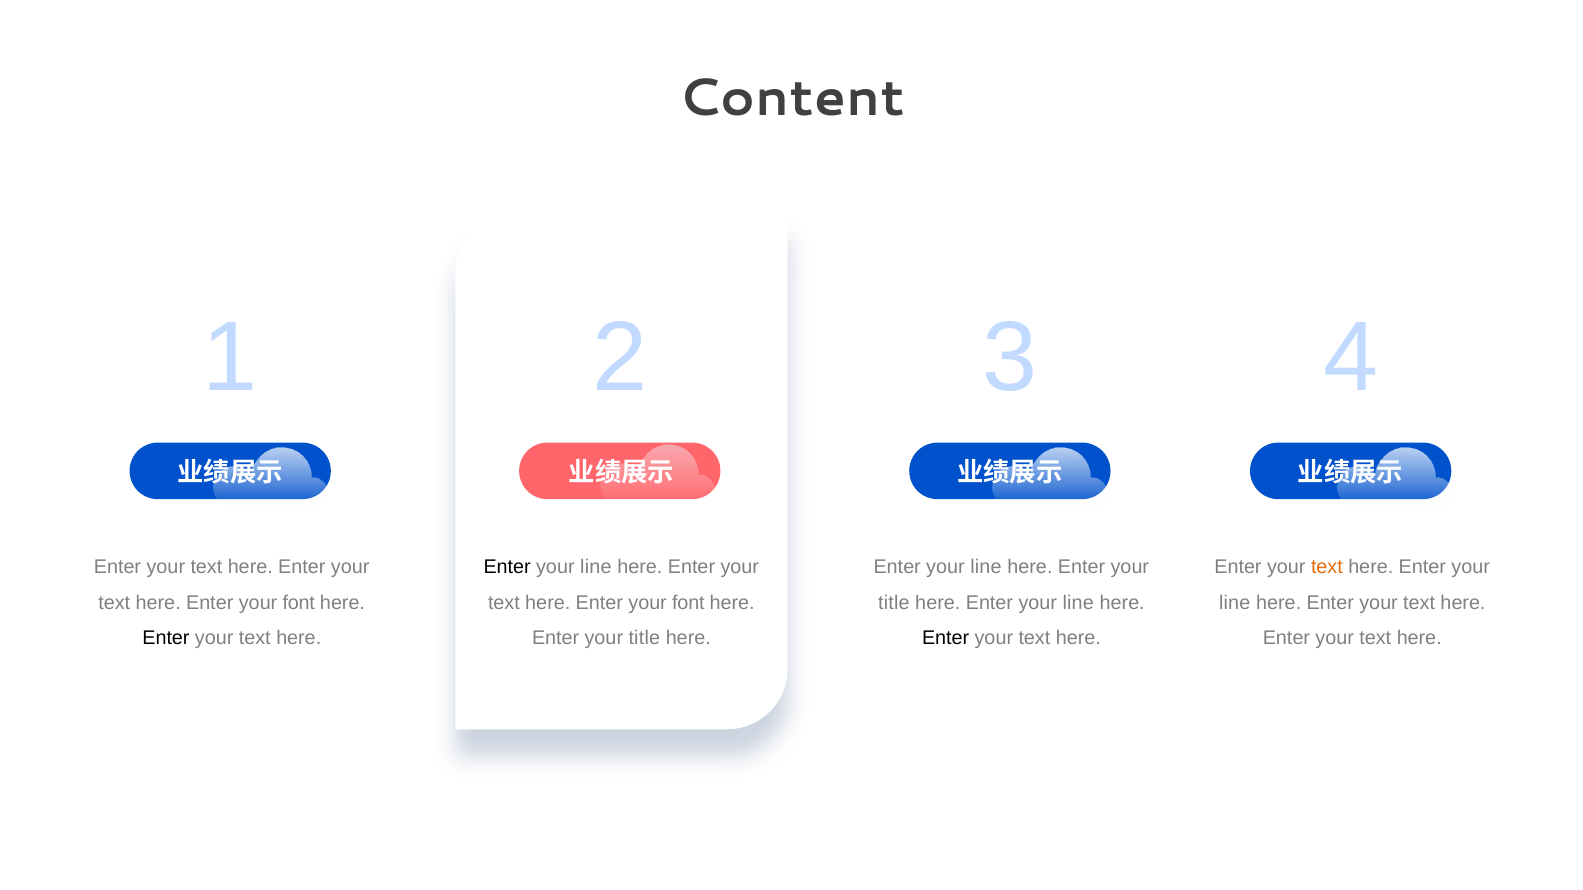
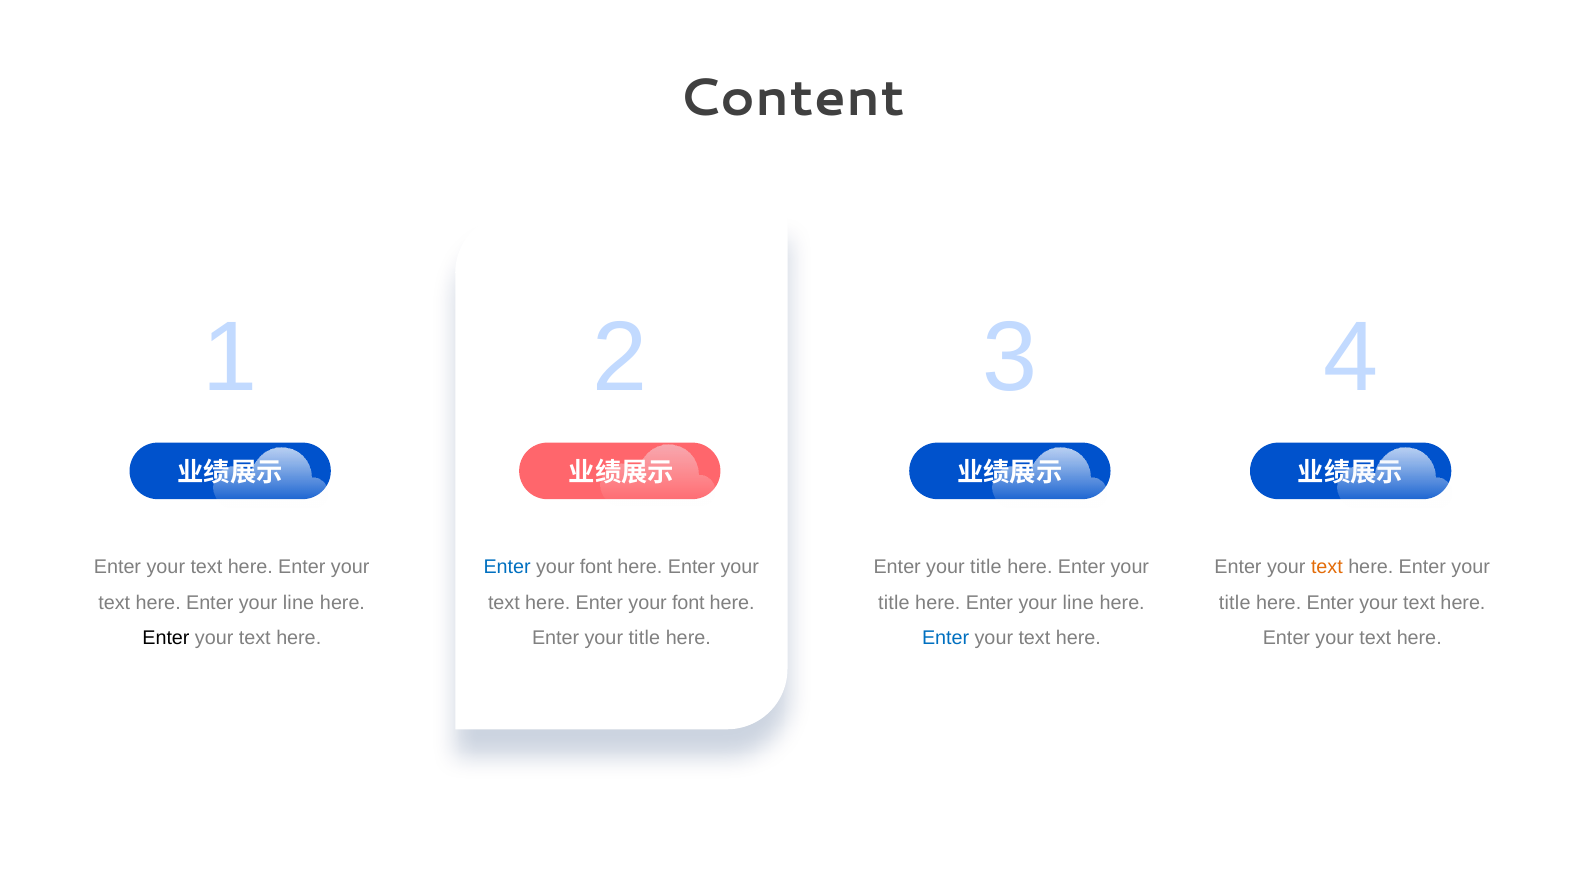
Enter at (507, 567) colour: black -> blue
line at (596, 567): line -> font
line at (986, 567): line -> title
font at (299, 603): font -> line
line at (1235, 603): line -> title
Enter at (946, 639) colour: black -> blue
